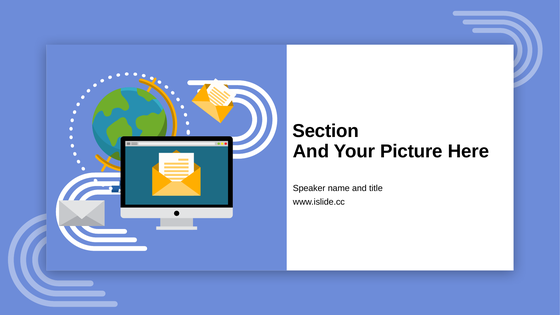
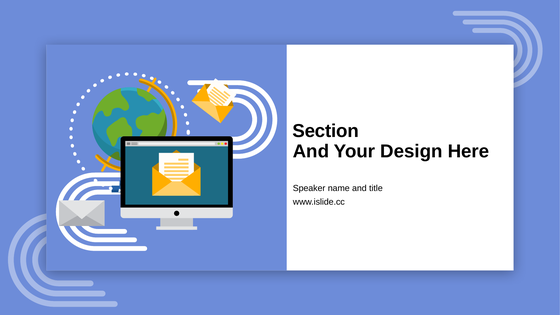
Picture: Picture -> Design
